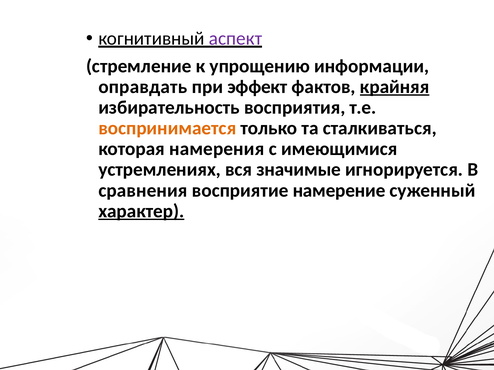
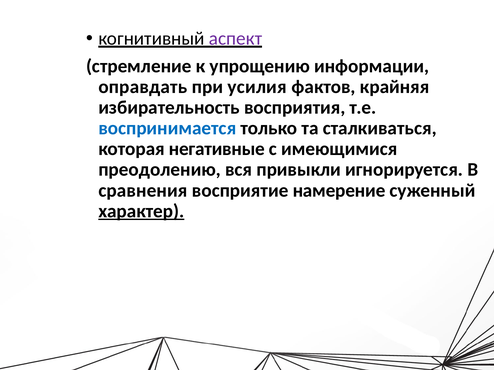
эффект: эффект -> усилия
крайняя underline: present -> none
воспринимается colour: orange -> blue
намерения: намерения -> негативные
устремлениях: устремлениях -> преодолению
значимые: значимые -> привыкли
